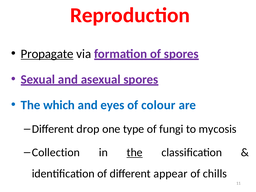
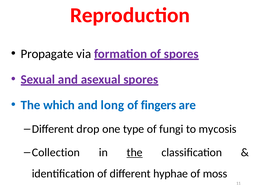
Propagate underline: present -> none
eyes: eyes -> long
colour: colour -> fingers
appear: appear -> hyphae
chills: chills -> moss
